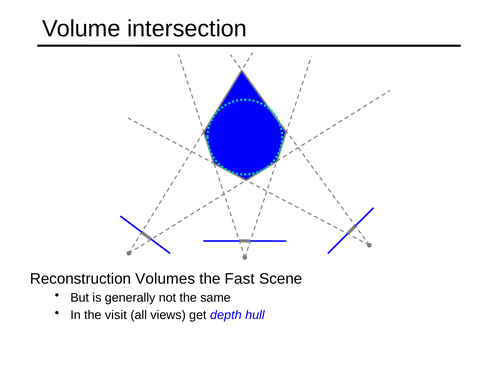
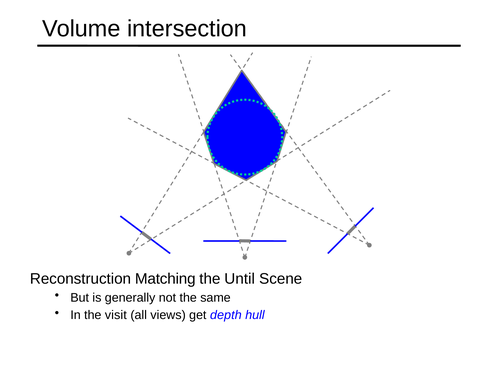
Volumes: Volumes -> Matching
Fast: Fast -> Until
